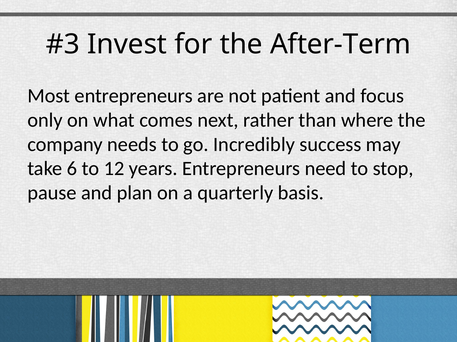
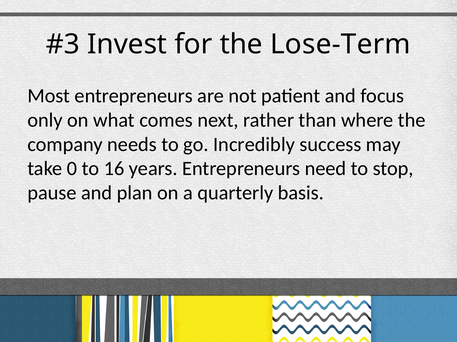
After-Term: After-Term -> Lose-Term
6: 6 -> 0
12: 12 -> 16
